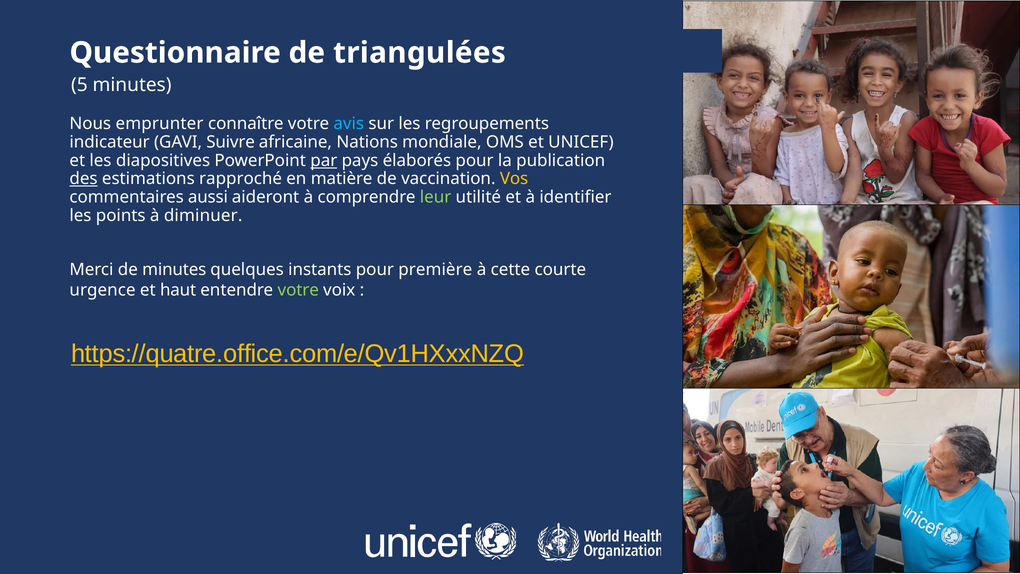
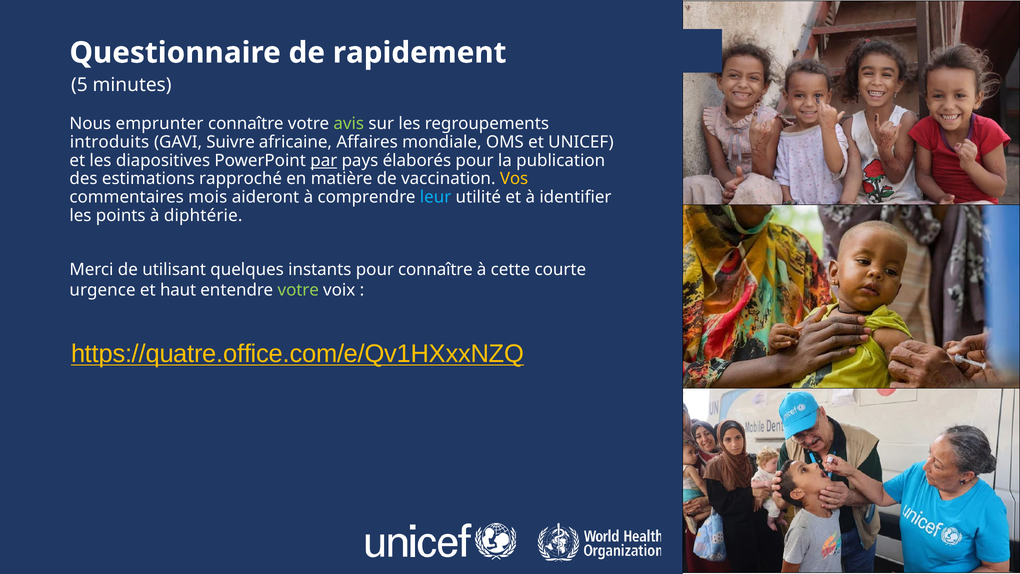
triangulées: triangulées -> rapidement
avis colour: light blue -> light green
indicateur: indicateur -> introduits
Nations: Nations -> Affaires
des underline: present -> none
aussi: aussi -> mois
leur colour: light green -> light blue
diminuer: diminuer -> diphtérie
de minutes: minutes -> utilisant
pour première: première -> connaître
